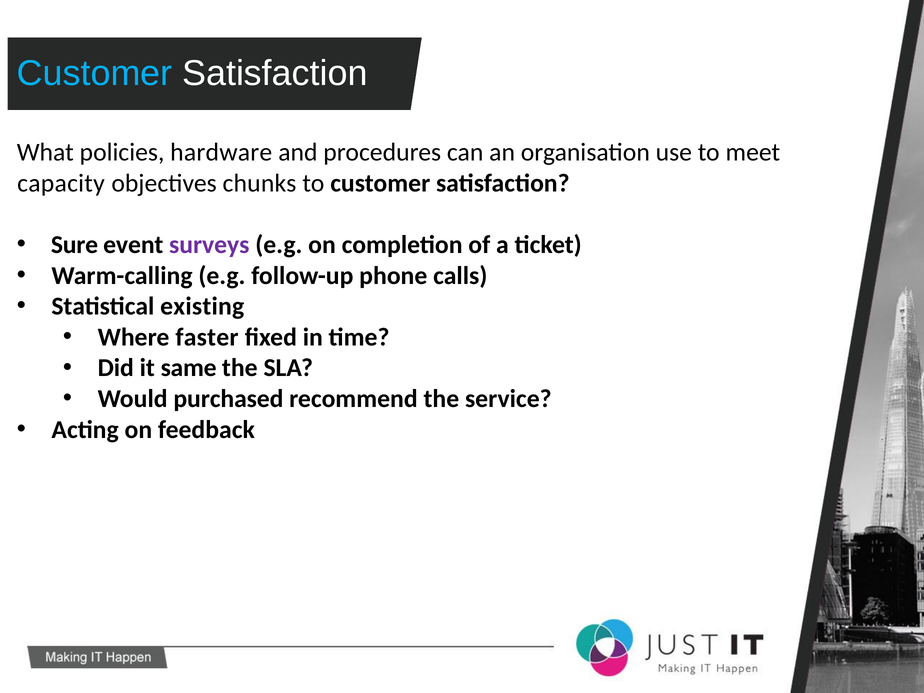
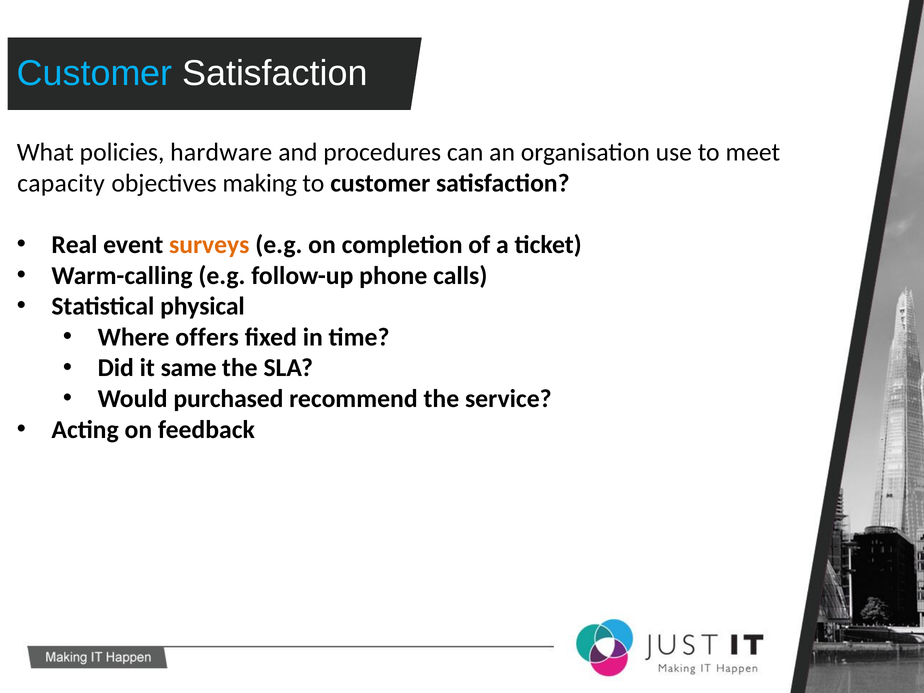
chunks: chunks -> making
Sure: Sure -> Real
surveys colour: purple -> orange
existing: existing -> physical
faster: faster -> offers
